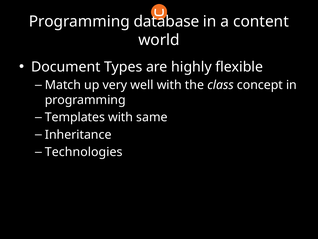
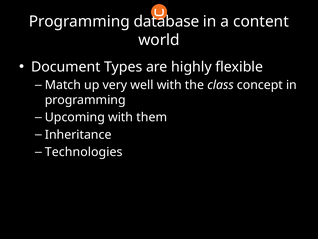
Templates: Templates -> Upcoming
same: same -> them
